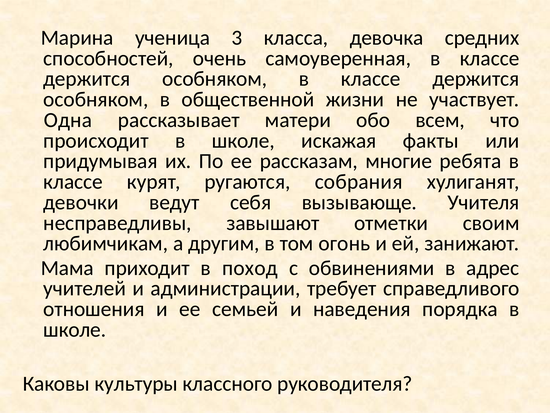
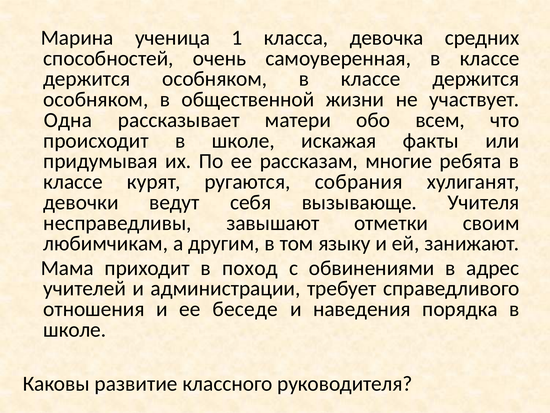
3: 3 -> 1
огонь: огонь -> языку
семьей: семьей -> беседе
культуры: культуры -> развитие
